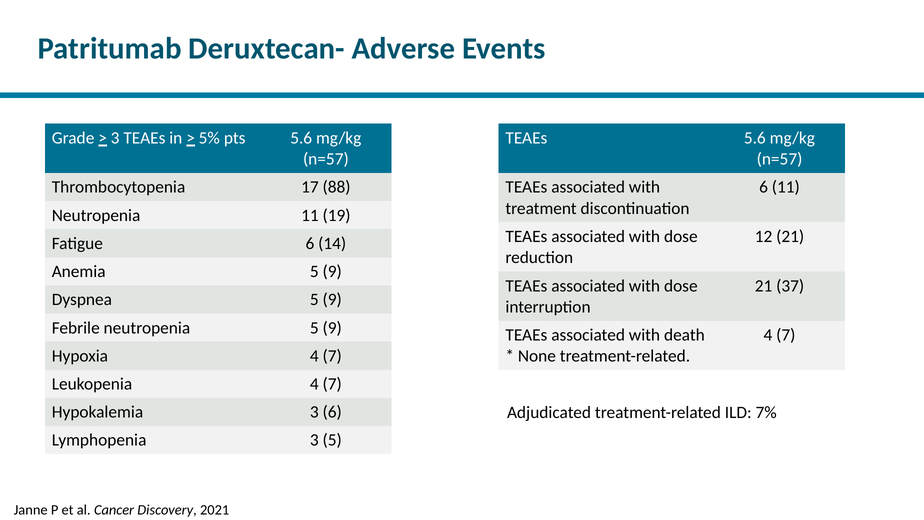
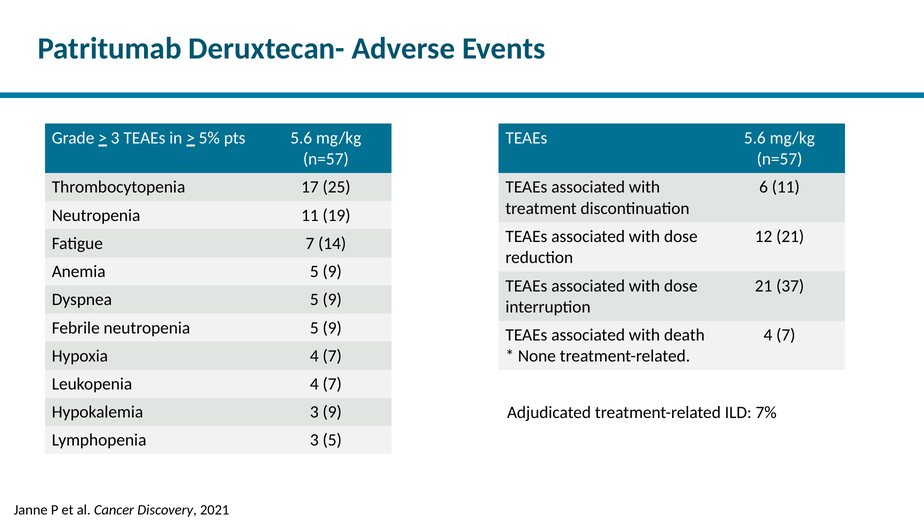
88: 88 -> 25
Fatigue 6: 6 -> 7
3 6: 6 -> 9
